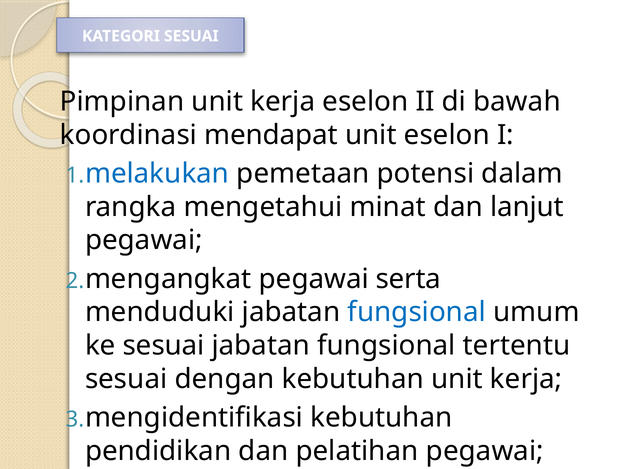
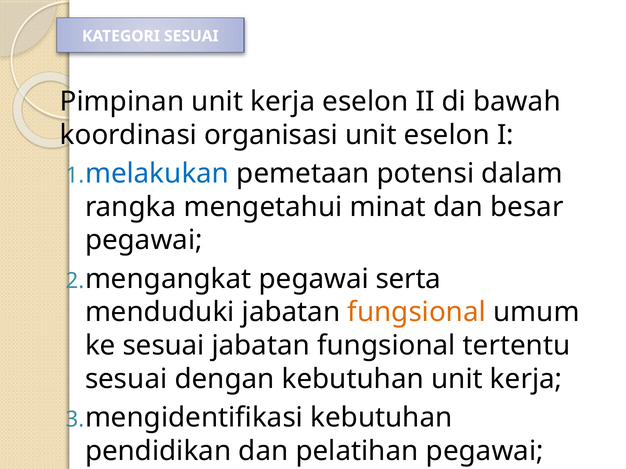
mendapat: mendapat -> organisasi
lanjut: lanjut -> besar
fungsional at (417, 313) colour: blue -> orange
